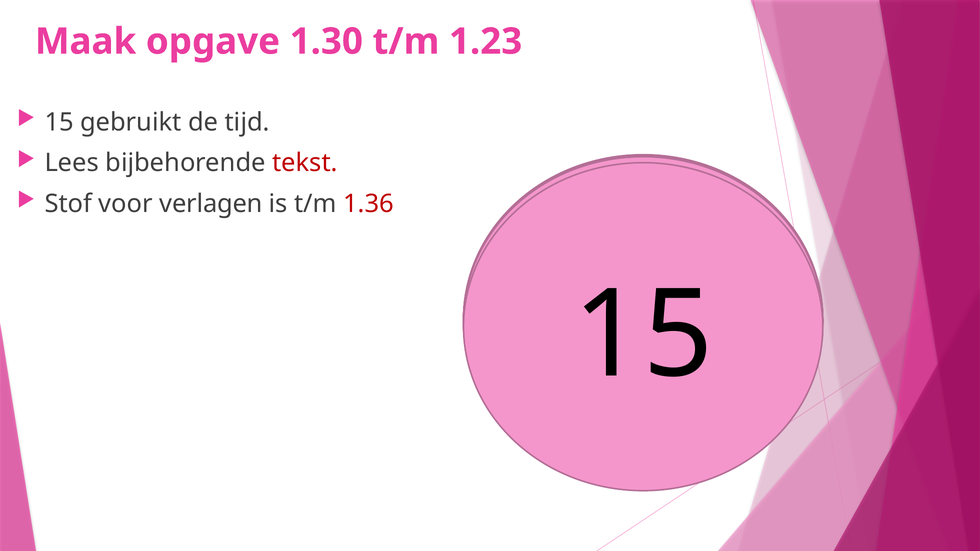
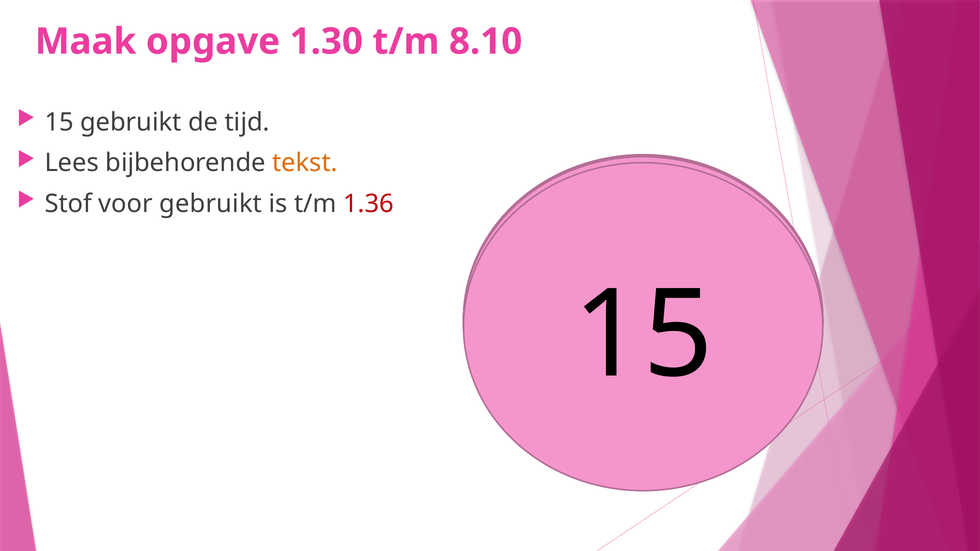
1.23: 1.23 -> 8.10
tekst colour: red -> orange
voor verlagen: verlagen -> gebruikt
